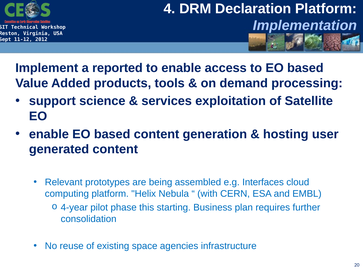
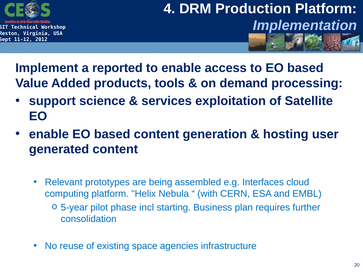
Declaration: Declaration -> Production
4-year: 4-year -> 5-year
this: this -> incl
